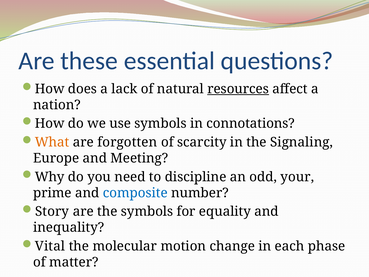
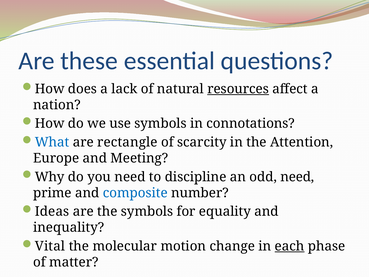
What colour: orange -> blue
forgotten: forgotten -> rectangle
Signaling: Signaling -> Attention
odd your: your -> need
Story: Story -> Ideas
each underline: none -> present
